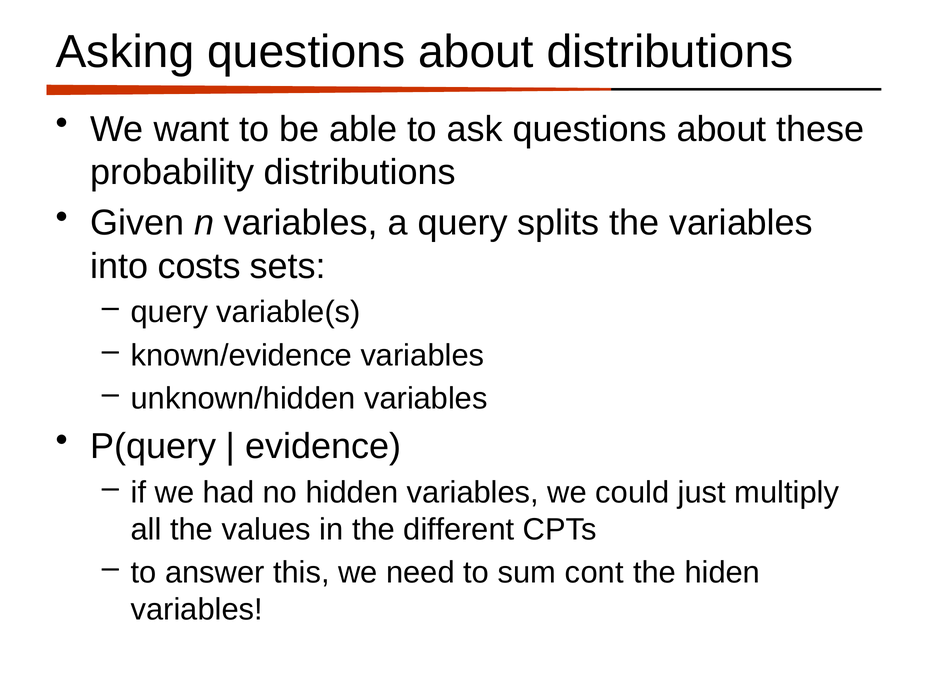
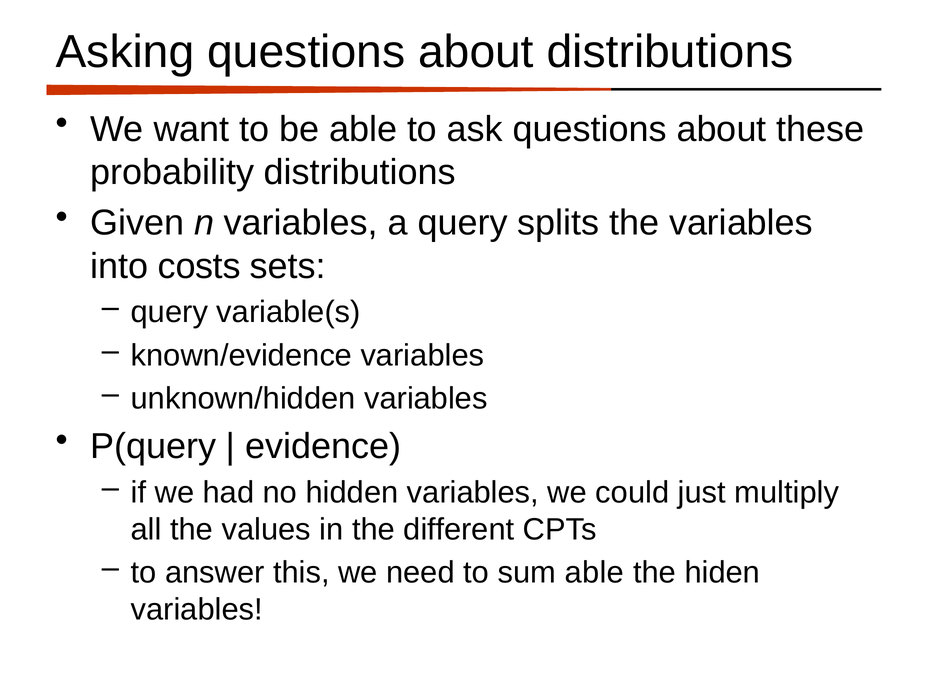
sum cont: cont -> able
